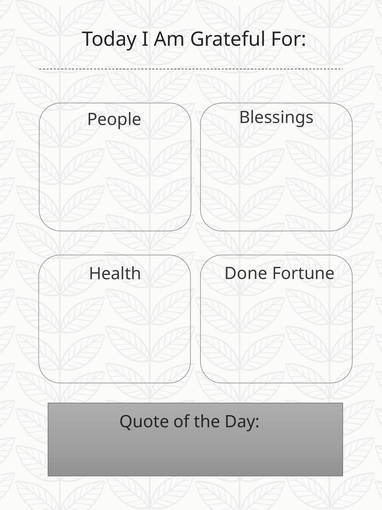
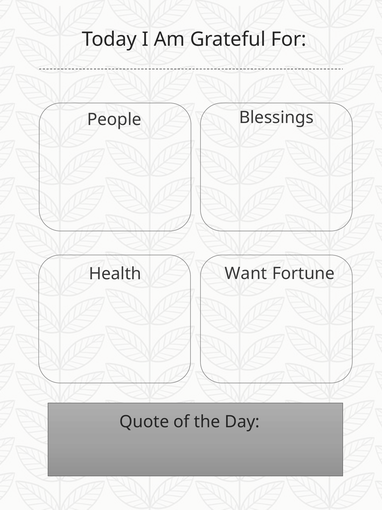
Done: Done -> Want
